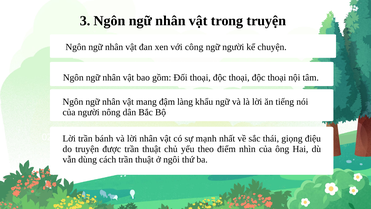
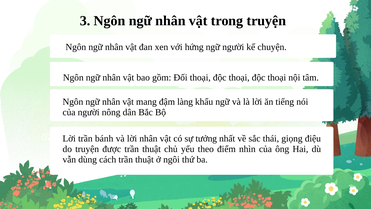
công: công -> hứng
mạnh: mạnh -> tưởng
